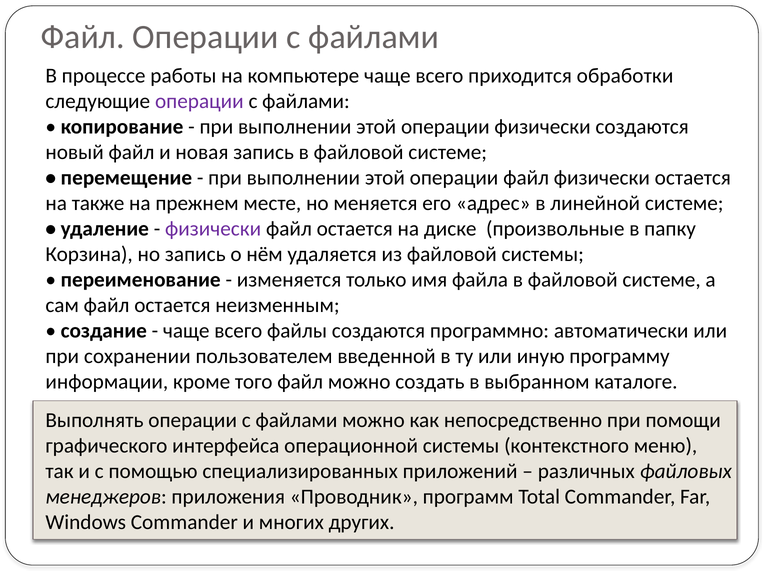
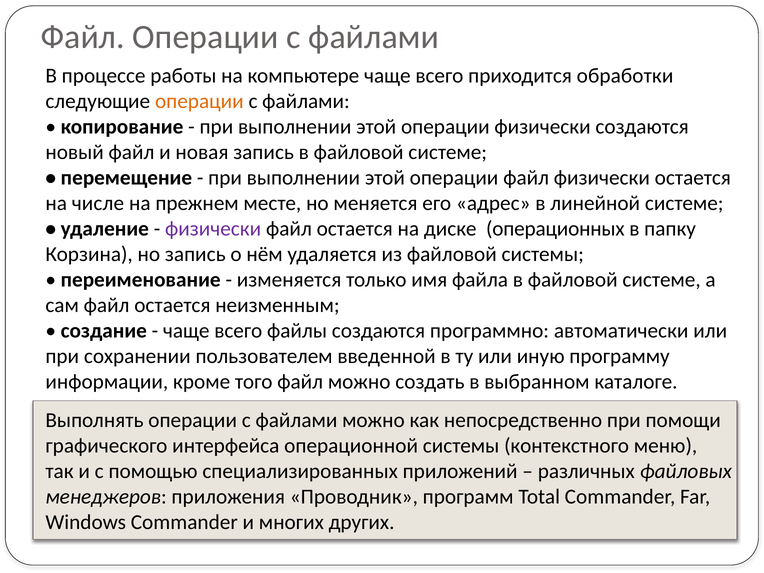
операции at (199, 101) colour: purple -> orange
также: также -> числе
произвольные: произвольные -> операционных
